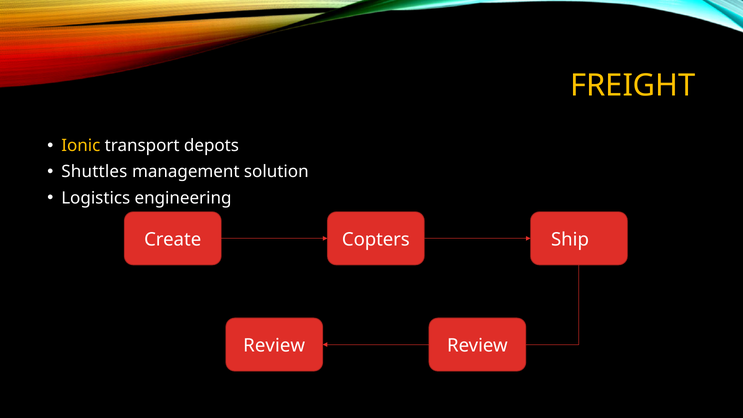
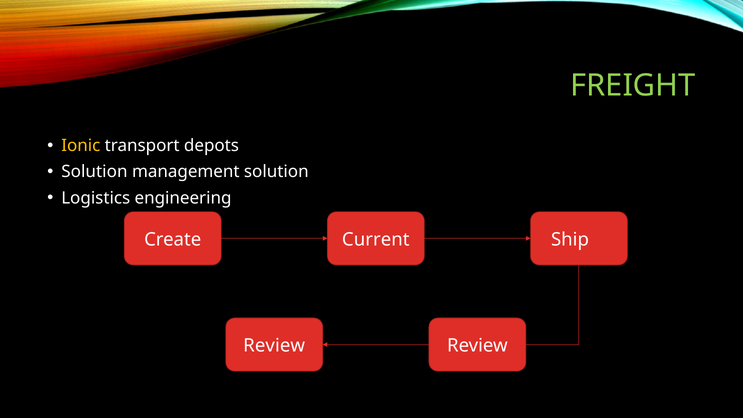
FREIGHT colour: yellow -> light green
Shuttles at (94, 172): Shuttles -> Solution
Copters: Copters -> Current
